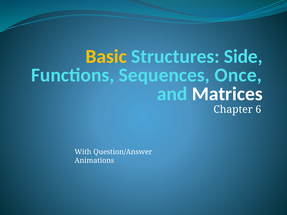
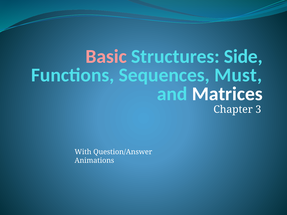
Basic colour: yellow -> pink
Once: Once -> Must
6: 6 -> 3
